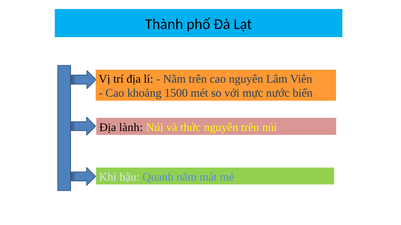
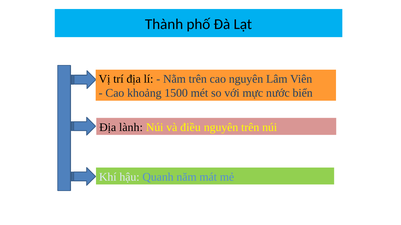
thức: thức -> điều
